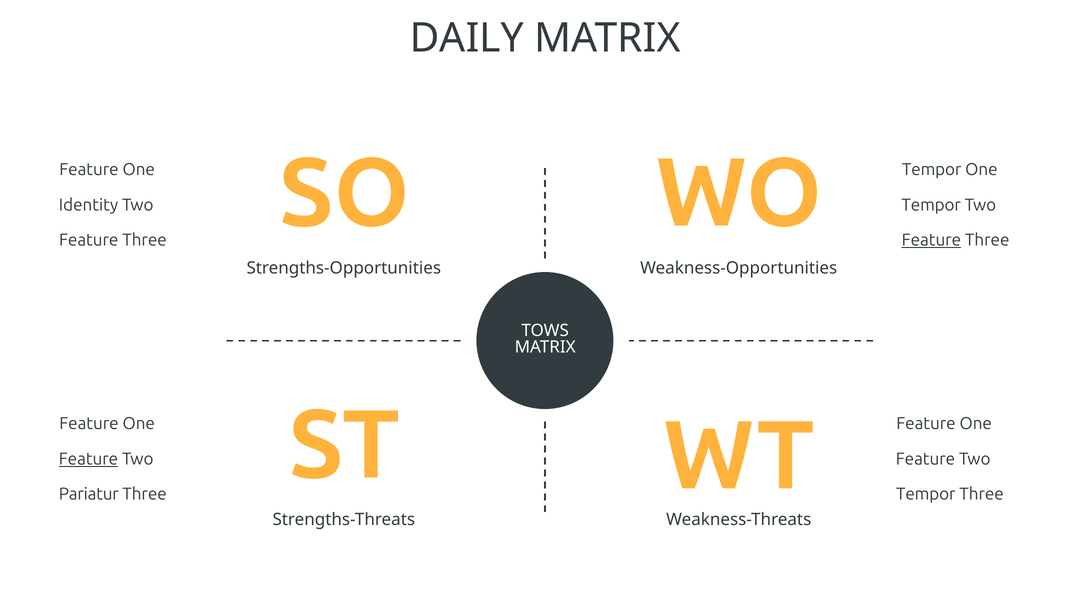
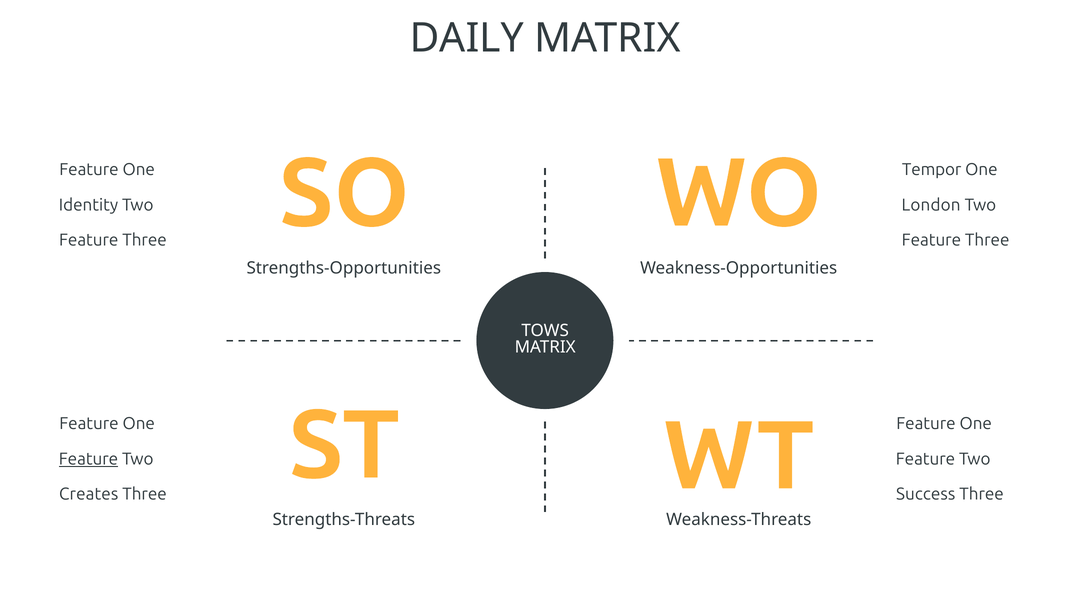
Tempor at (931, 205): Tempor -> London
Feature at (931, 240) underline: present -> none
Pariatur: Pariatur -> Creates
Tempor at (926, 494): Tempor -> Success
